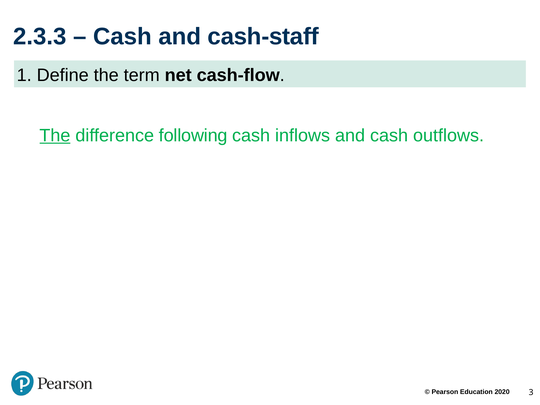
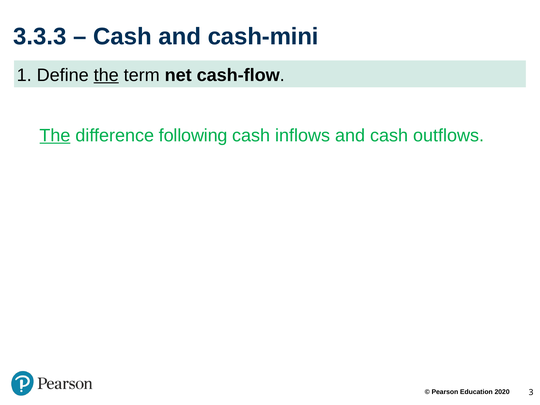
2.3.3: 2.3.3 -> 3.3.3
cash-staff: cash-staff -> cash-mini
the at (106, 75) underline: none -> present
